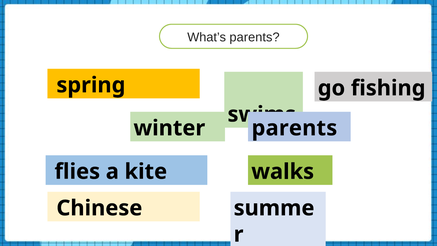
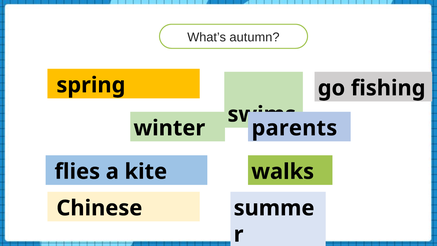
What’s parents: parents -> autumn
